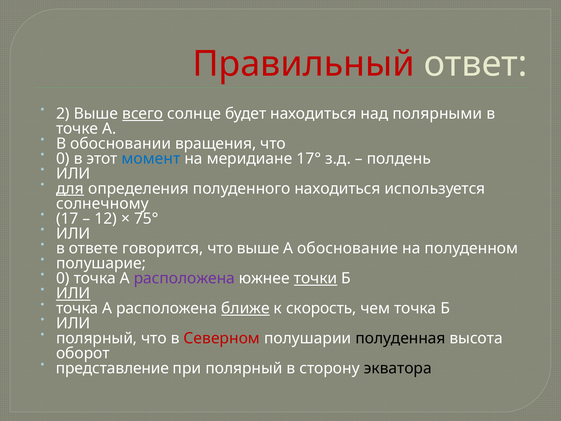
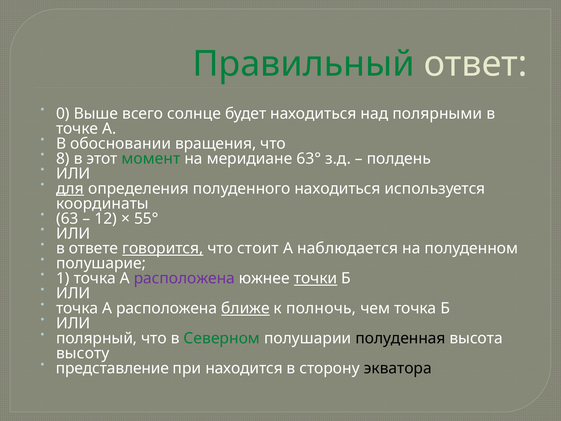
Правильный colour: red -> green
2: 2 -> 0
всего underline: present -> none
0 at (63, 159): 0 -> 8
момент colour: blue -> green
17°: 17° -> 63°
солнечному: солнечному -> координаты
17: 17 -> 63
75°: 75° -> 55°
говорится underline: none -> present
что выше: выше -> стоит
обоснование: обоснование -> наблюдается
0 at (63, 278): 0 -> 1
ИЛИ at (73, 293) underline: present -> none
скорость: скорость -> полночь
Северном colour: red -> green
оборот: оборот -> высоту
при полярный: полярный -> находится
